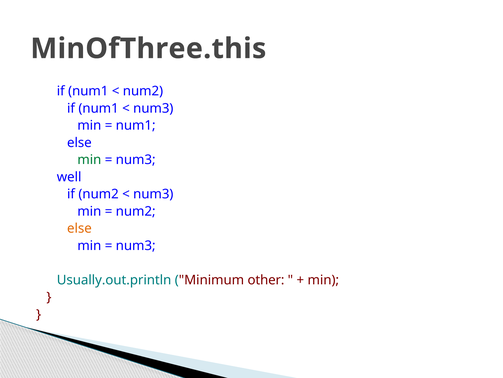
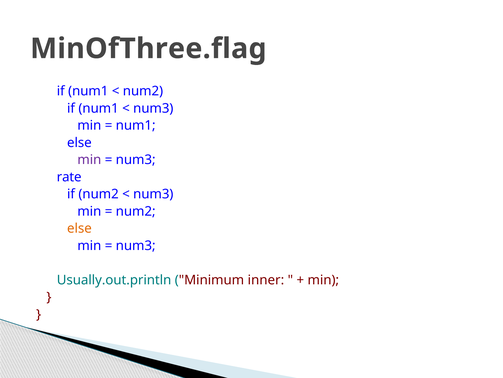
MinOfThree.this: MinOfThree.this -> MinOfThree.flag
min at (89, 160) colour: green -> purple
well: well -> rate
other: other -> inner
